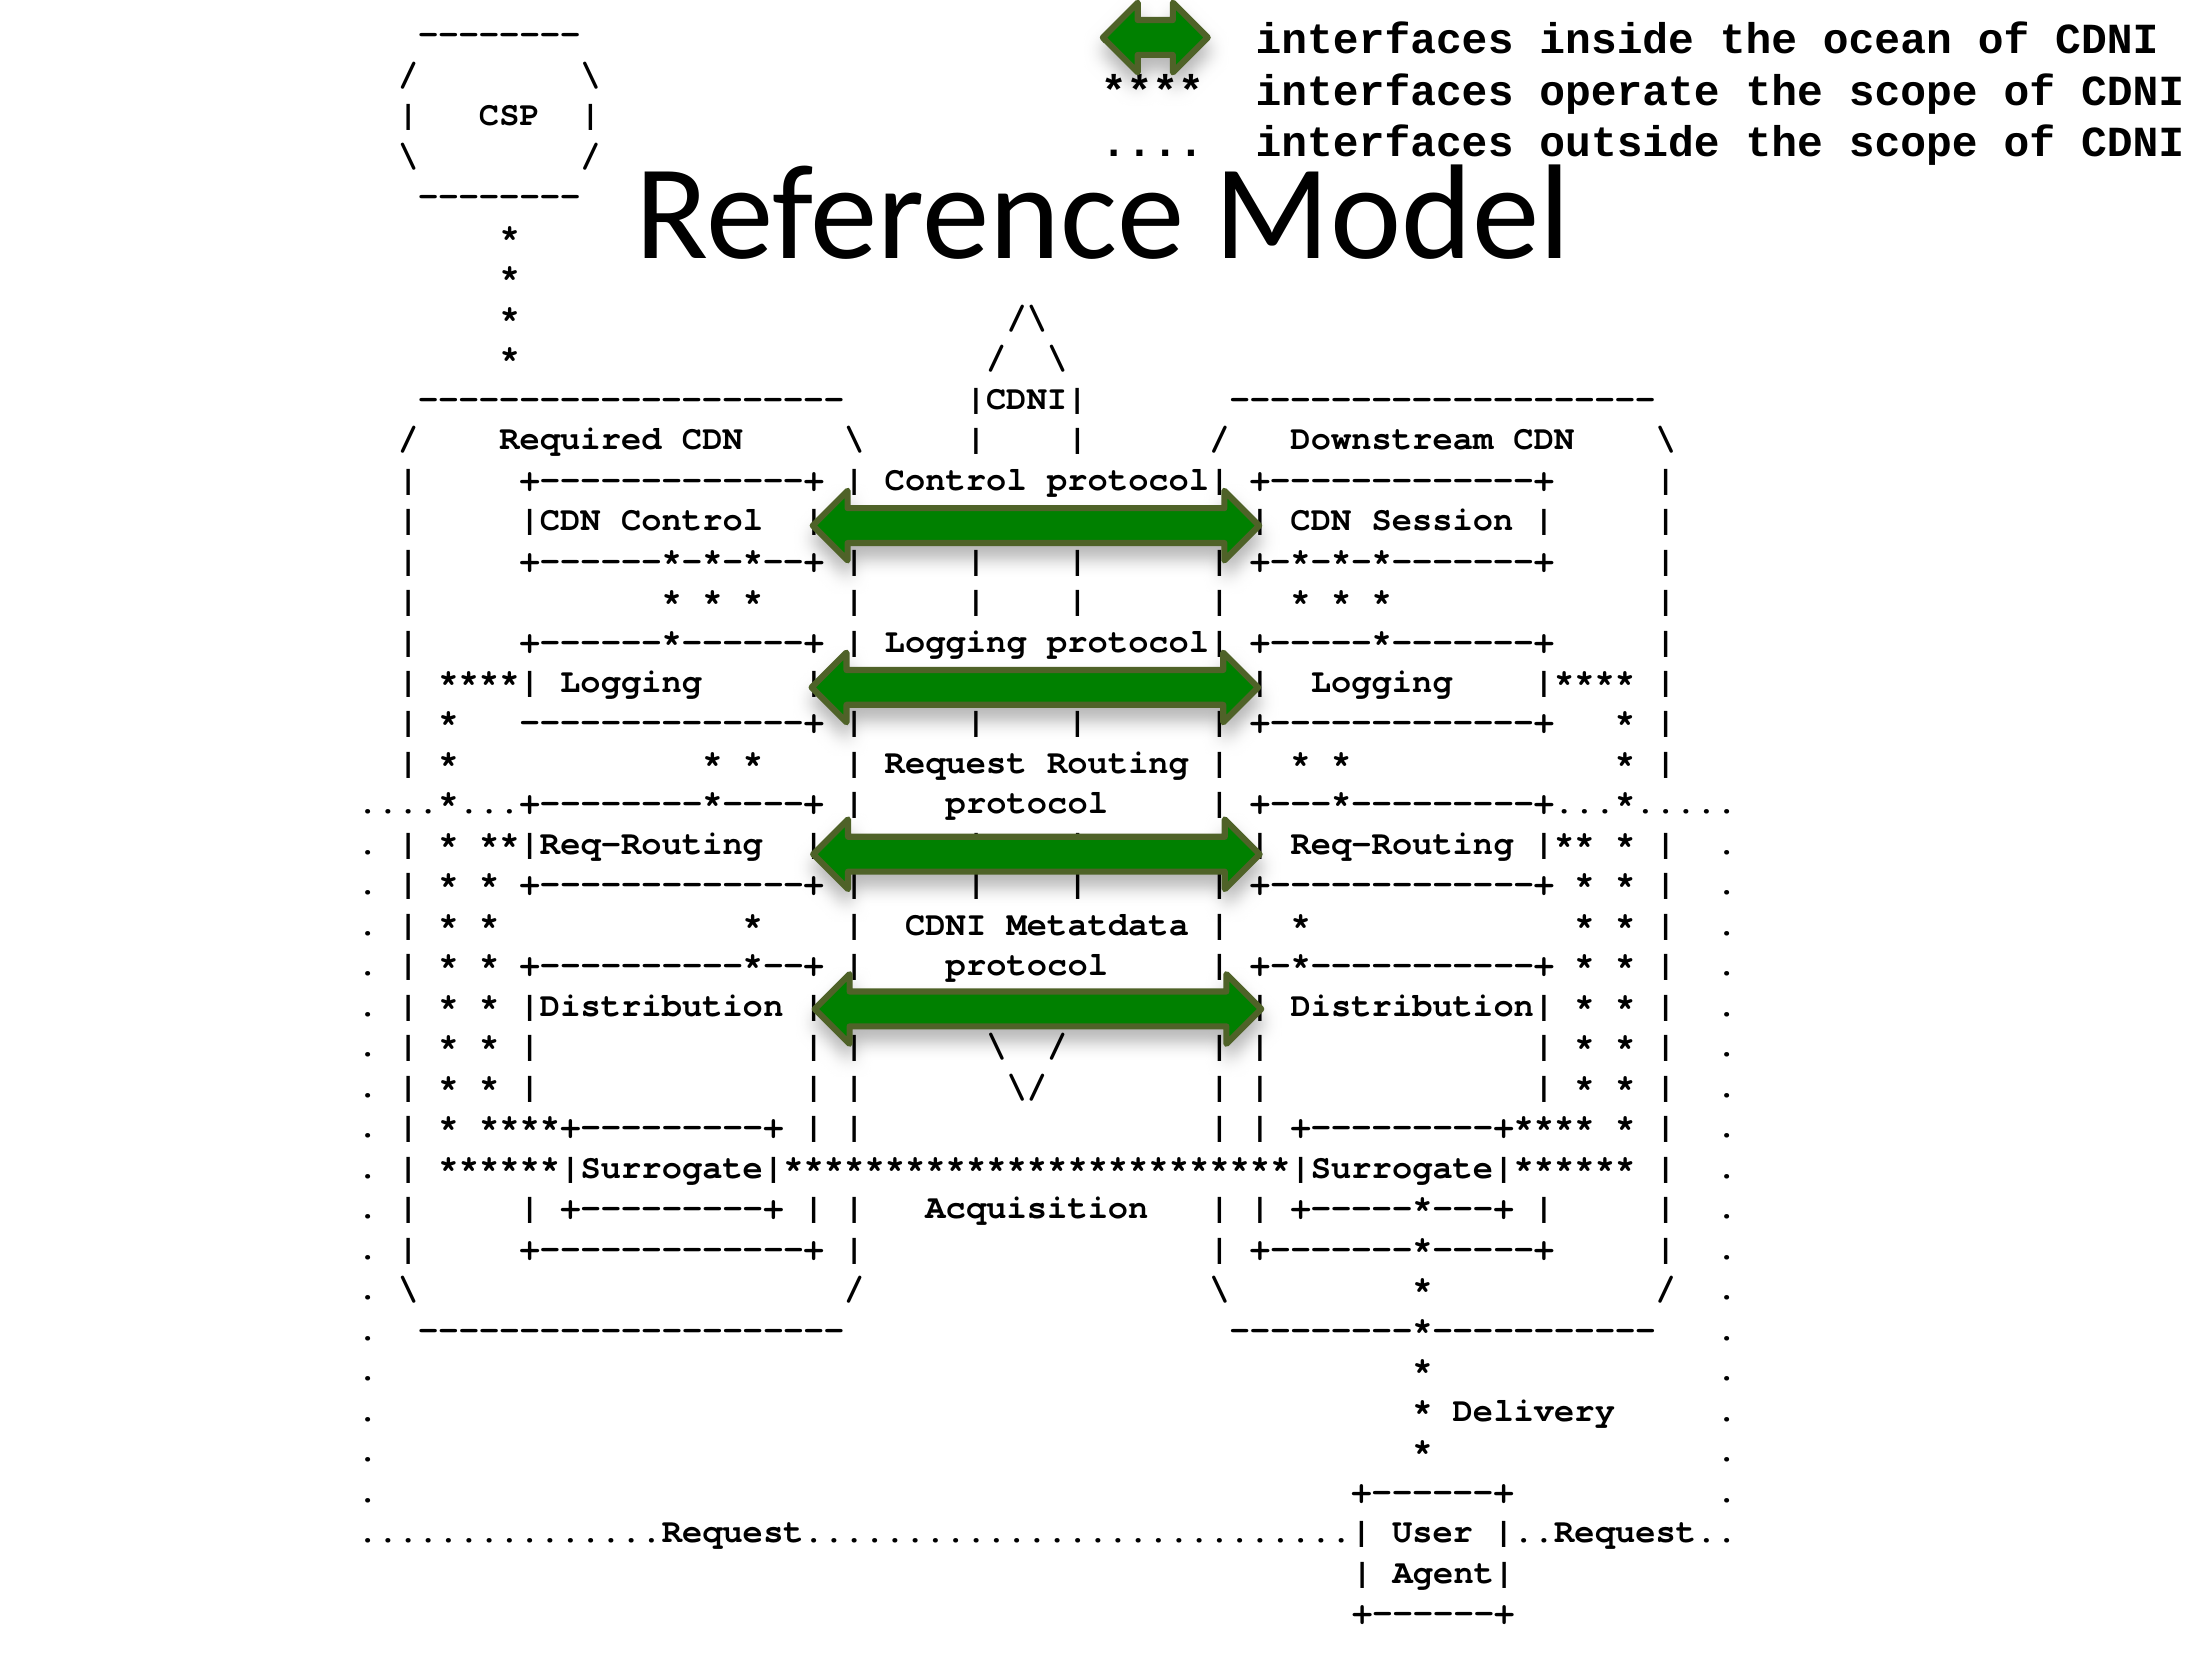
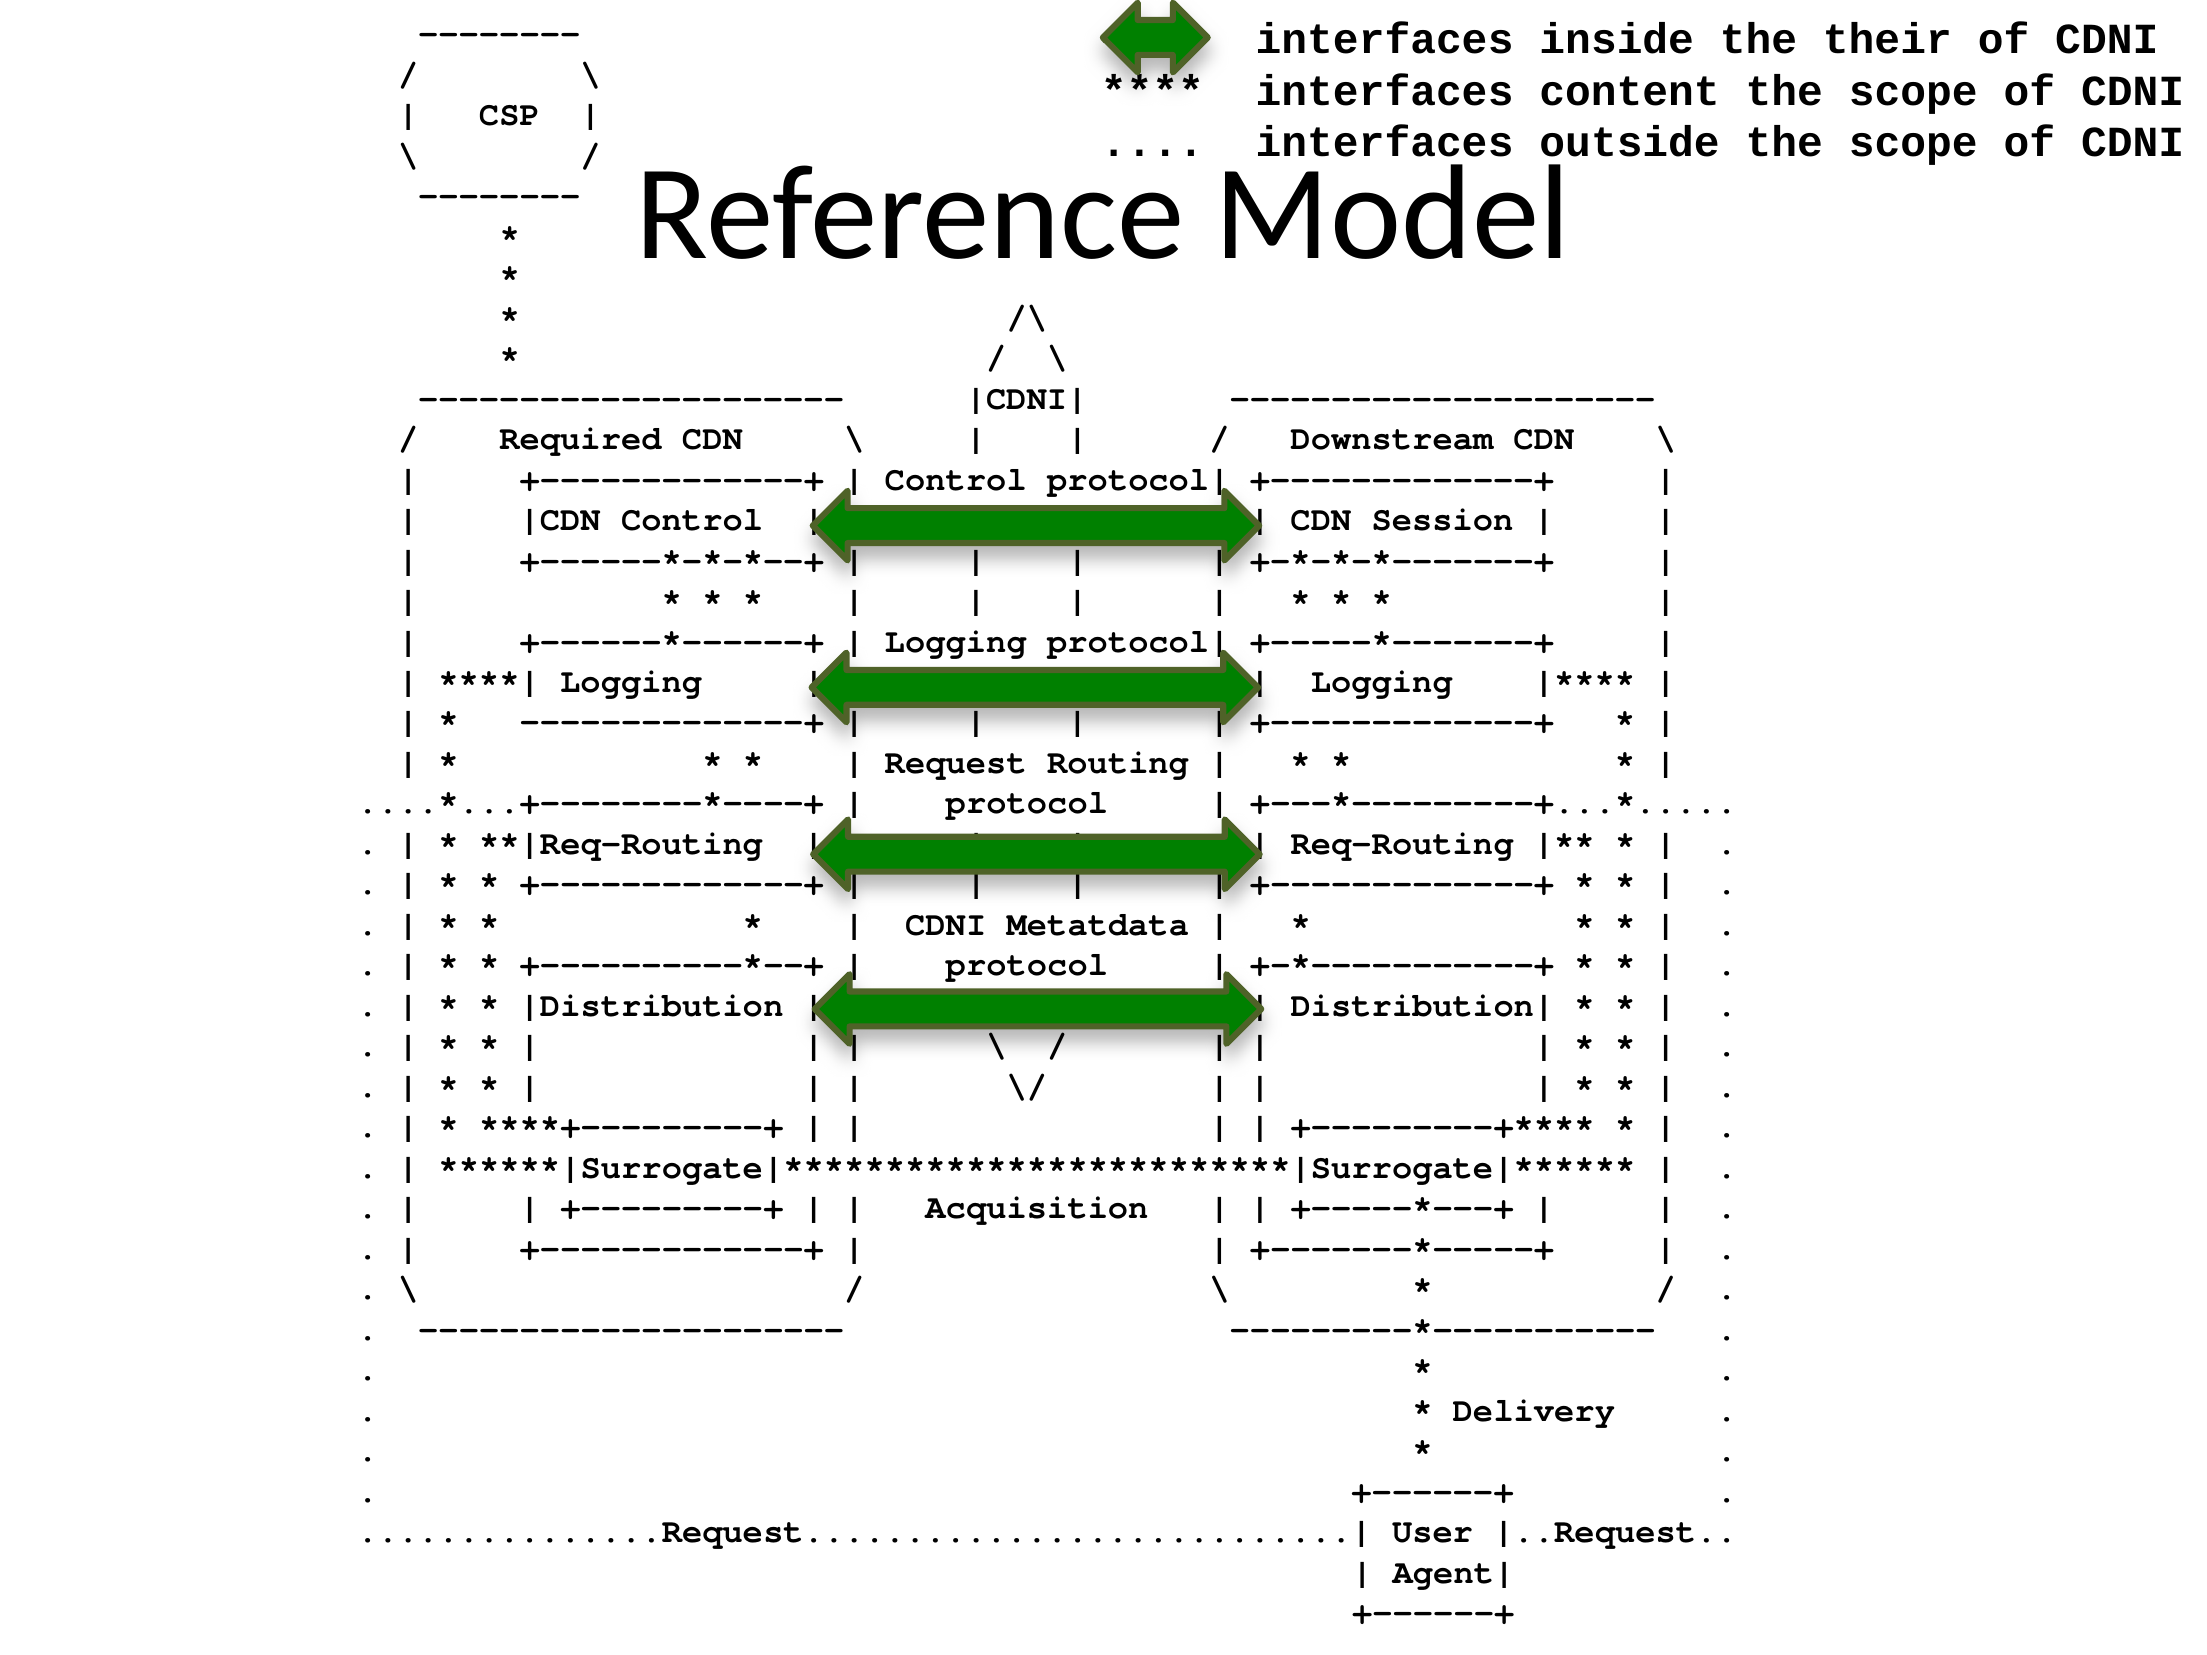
ocean: ocean -> their
operate: operate -> content
